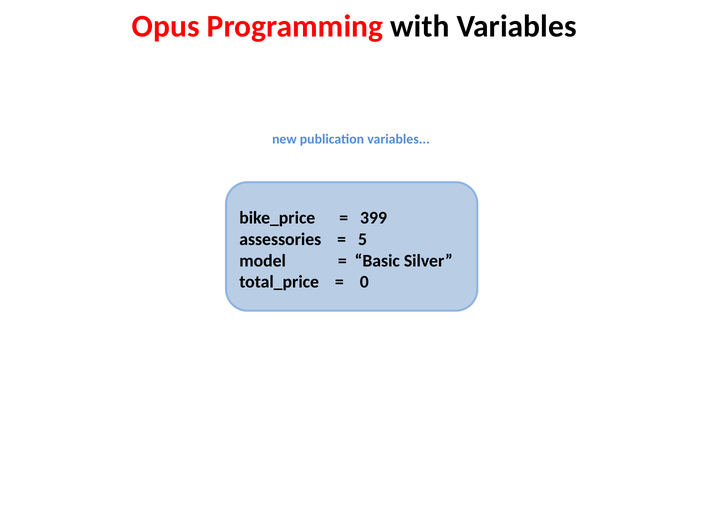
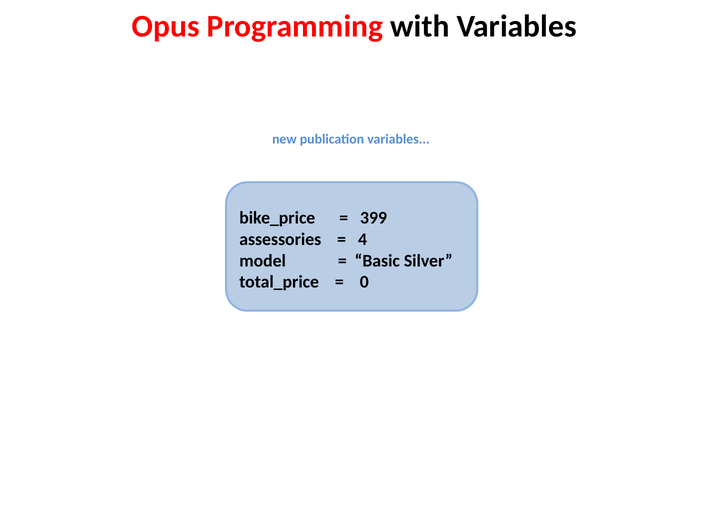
5: 5 -> 4
